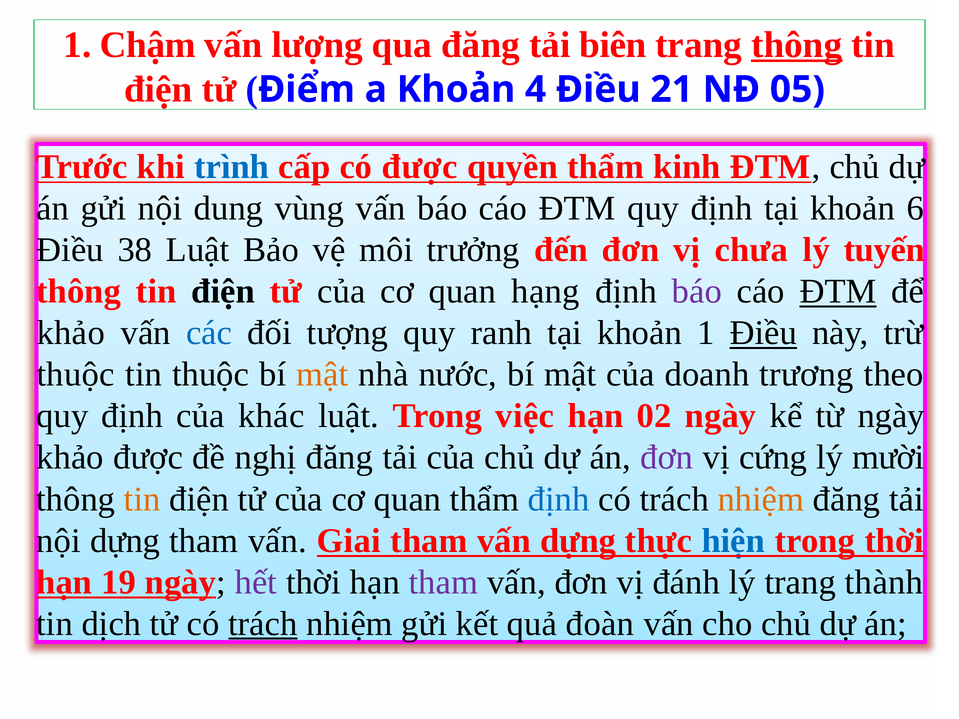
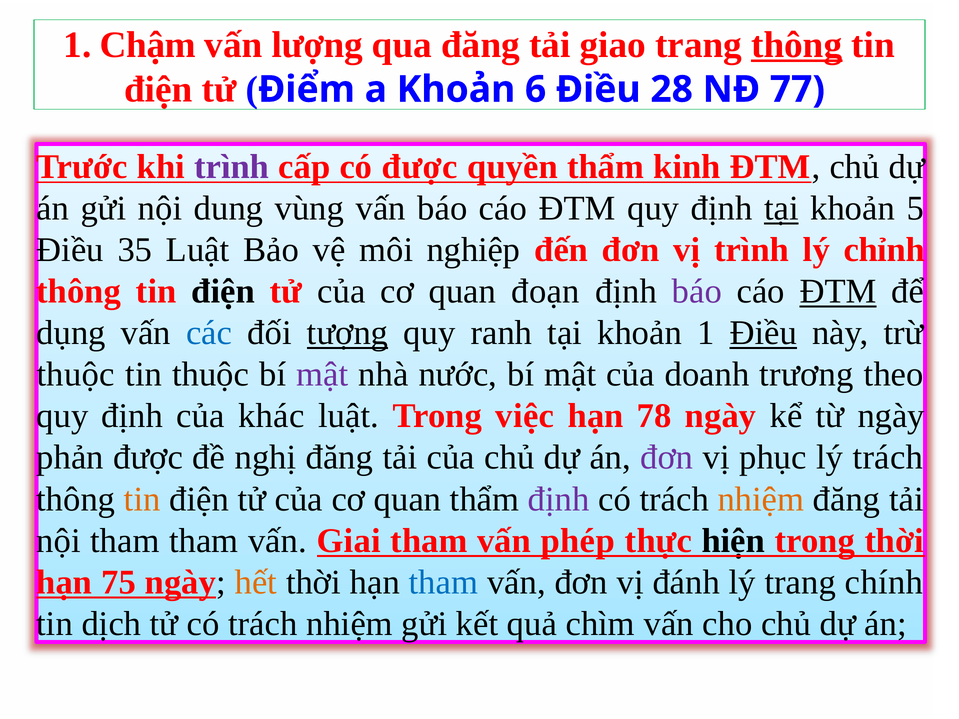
biên: biên -> giao
4: 4 -> 6
21: 21 -> 28
05: 05 -> 77
trình at (232, 167) colour: blue -> purple
tại at (781, 209) underline: none -> present
6: 6 -> 5
38: 38 -> 35
trưởng: trưởng -> nghiệp
vị chưa: chưa -> trình
tuyến: tuyến -> chỉnh
hạng: hạng -> đoạn
khảo at (71, 333): khảo -> dụng
tượng underline: none -> present
mật at (322, 375) colour: orange -> purple
02: 02 -> 78
khảo at (70, 458): khảo -> phản
cứng: cứng -> phục
lý mười: mười -> trách
định at (559, 499) colour: blue -> purple
nội dựng: dựng -> tham
vấn dựng: dựng -> phép
hiện colour: blue -> black
19: 19 -> 75
hết colour: purple -> orange
tham at (443, 582) colour: purple -> blue
thành: thành -> chính
trách at (263, 624) underline: present -> none
đoàn: đoàn -> chìm
